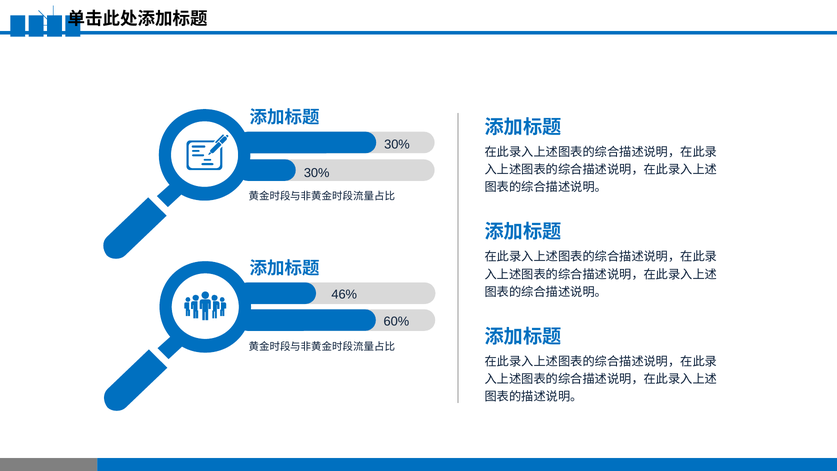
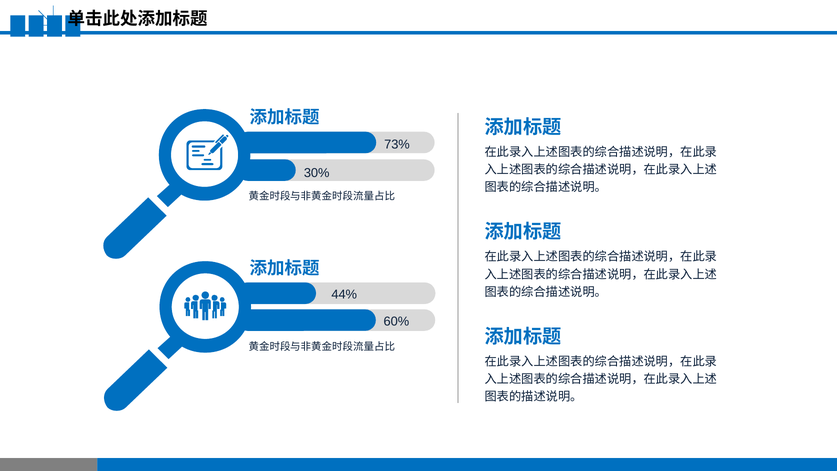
30% at (397, 145): 30% -> 73%
46%: 46% -> 44%
